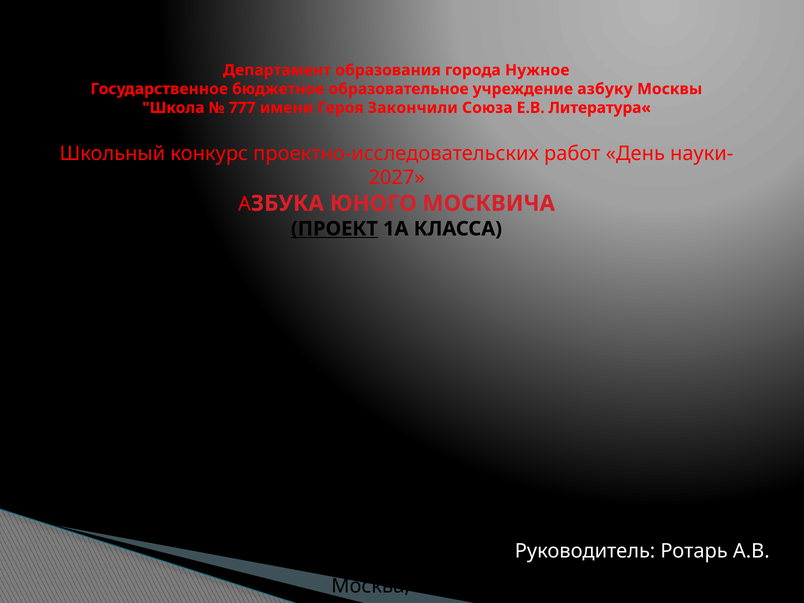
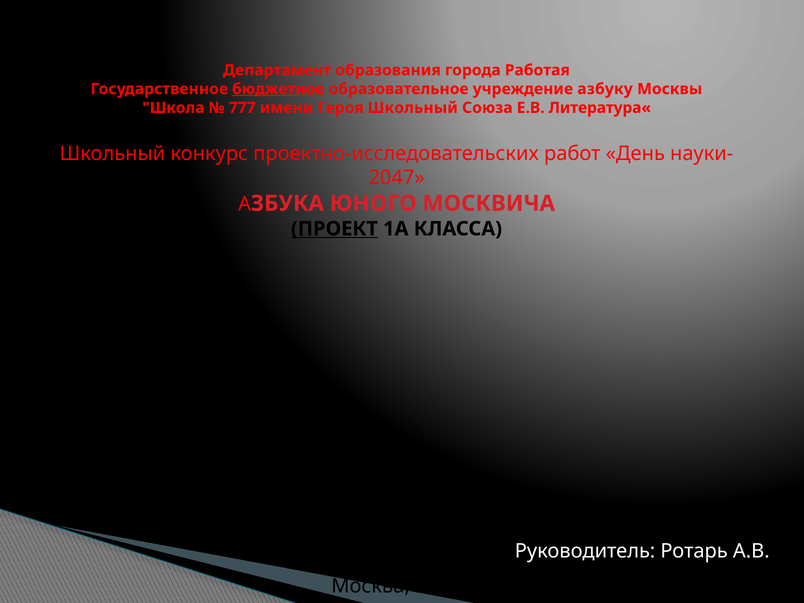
Нужное: Нужное -> Работая
бюджетное underline: none -> present
Героя Закончили: Закончили -> Школьный
2027: 2027 -> 2047
